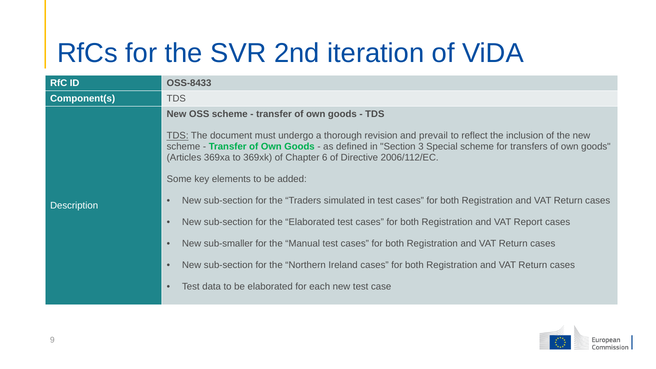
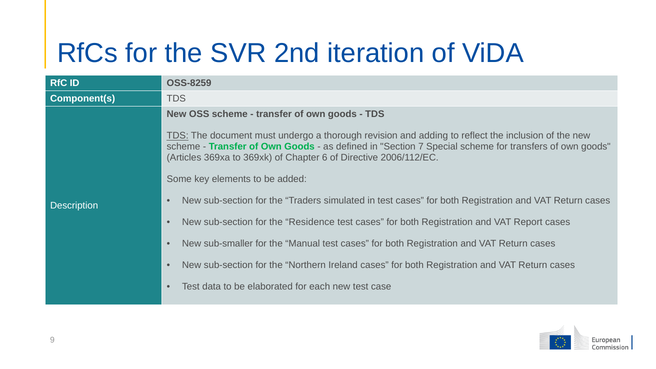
OSS-8433: OSS-8433 -> OSS-8259
prevail: prevail -> adding
3: 3 -> 7
the Elaborated: Elaborated -> Residence
